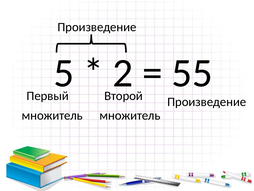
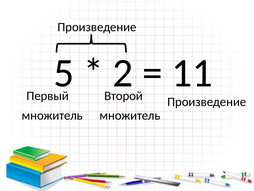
55: 55 -> 11
